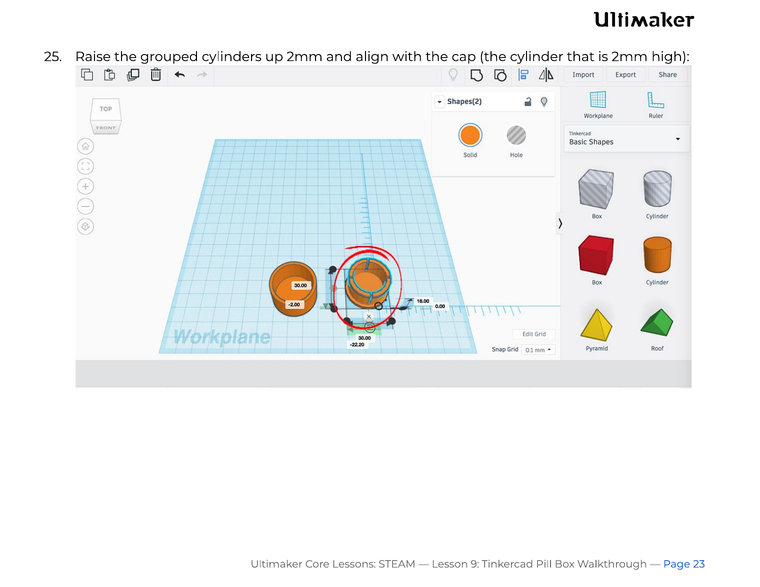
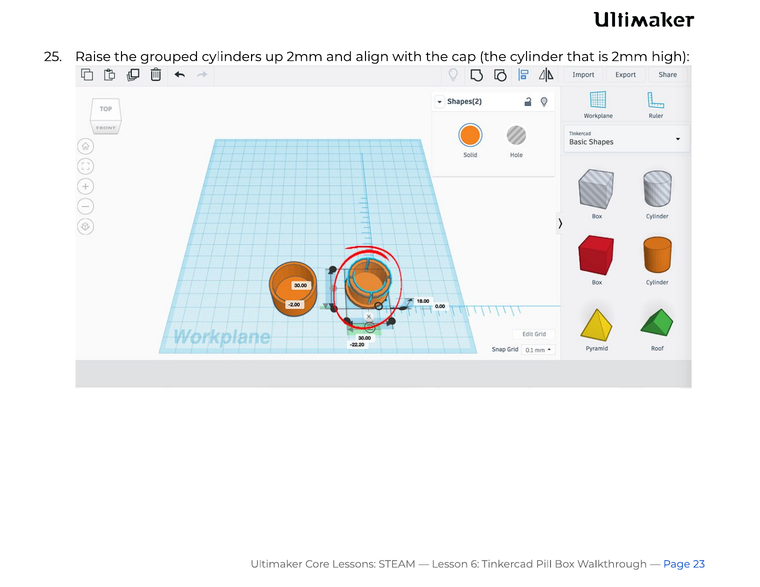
9: 9 -> 6
